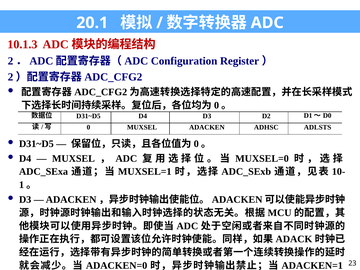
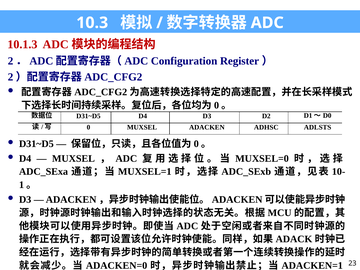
20.1: 20.1 -> 10.3
